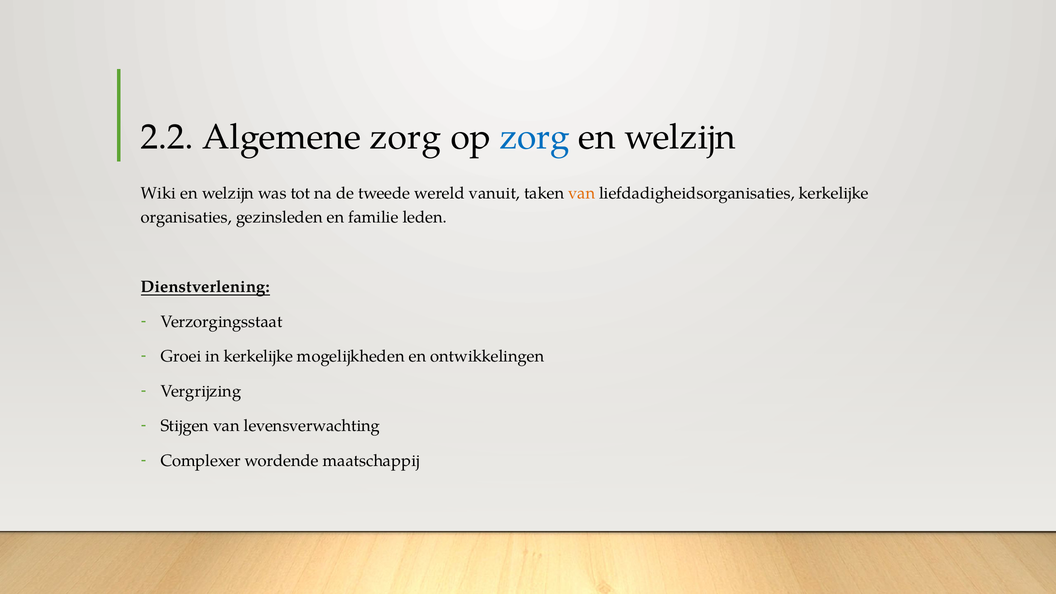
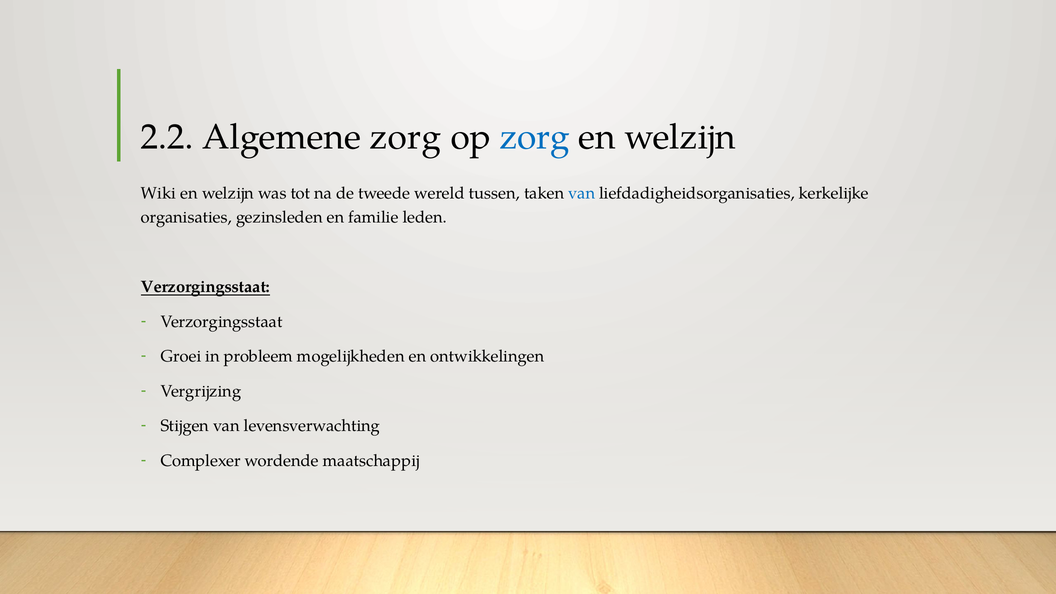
vanuit: vanuit -> tussen
van at (582, 194) colour: orange -> blue
Dienstverlening at (205, 287): Dienstverlening -> Verzorgingsstaat
in kerkelijke: kerkelijke -> probleem
